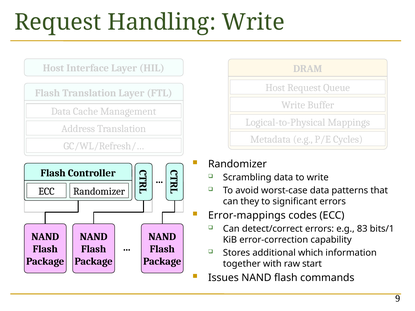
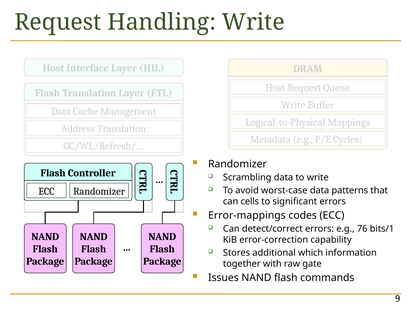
they: they -> cells
83: 83 -> 76
start: start -> gate
